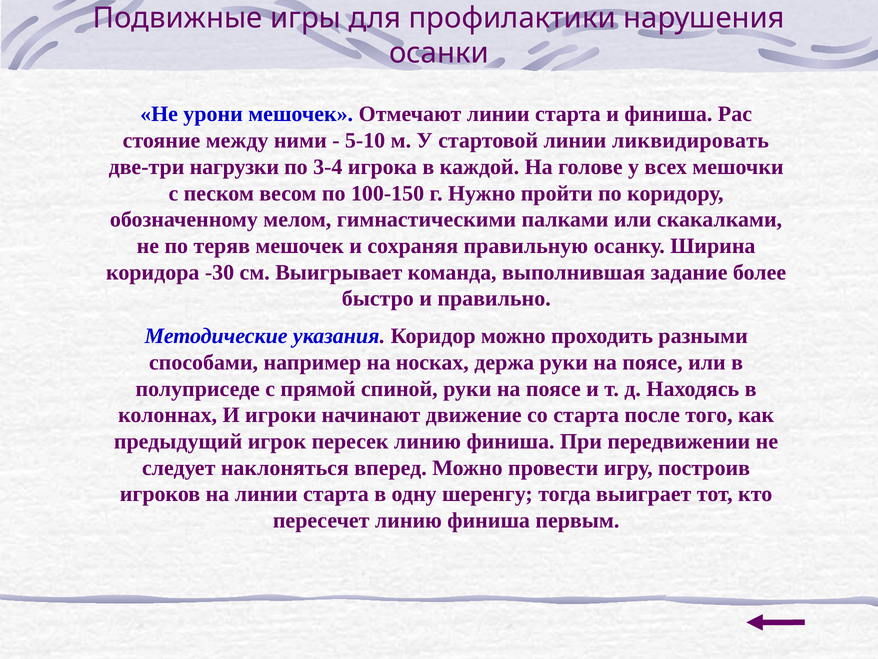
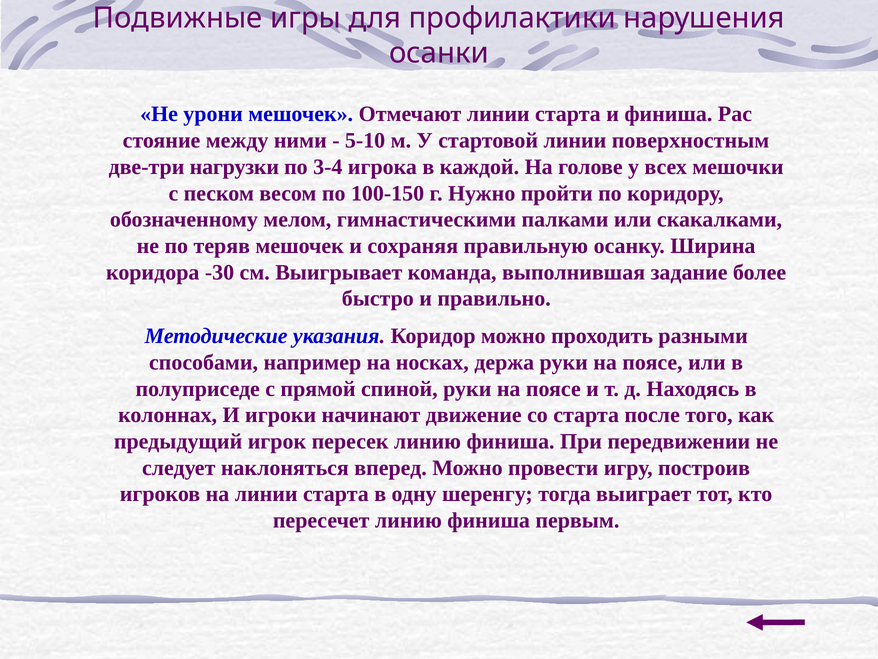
ликвидировать: ликвидировать -> поверхностным
